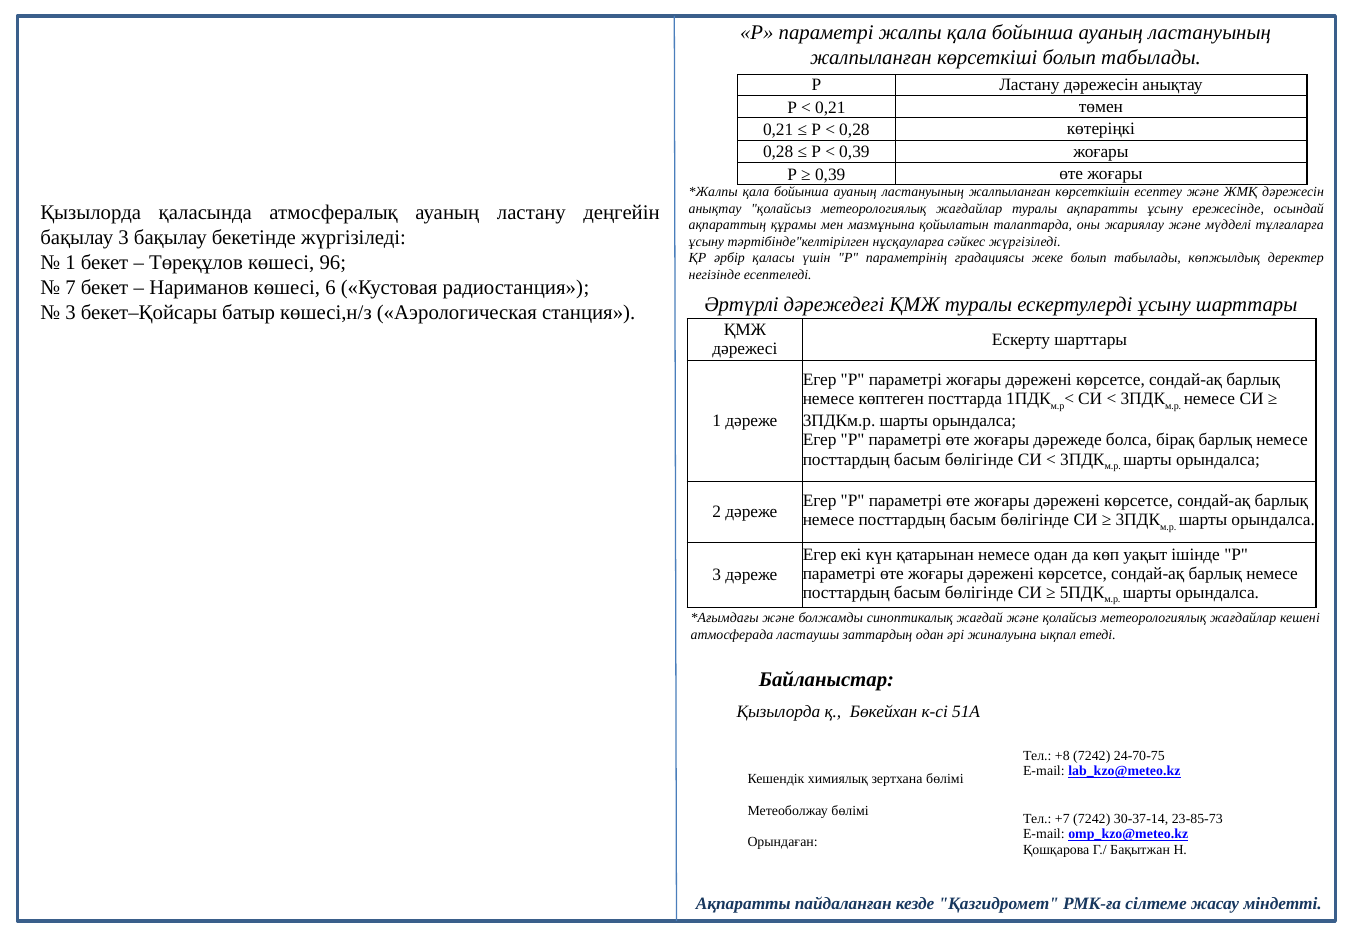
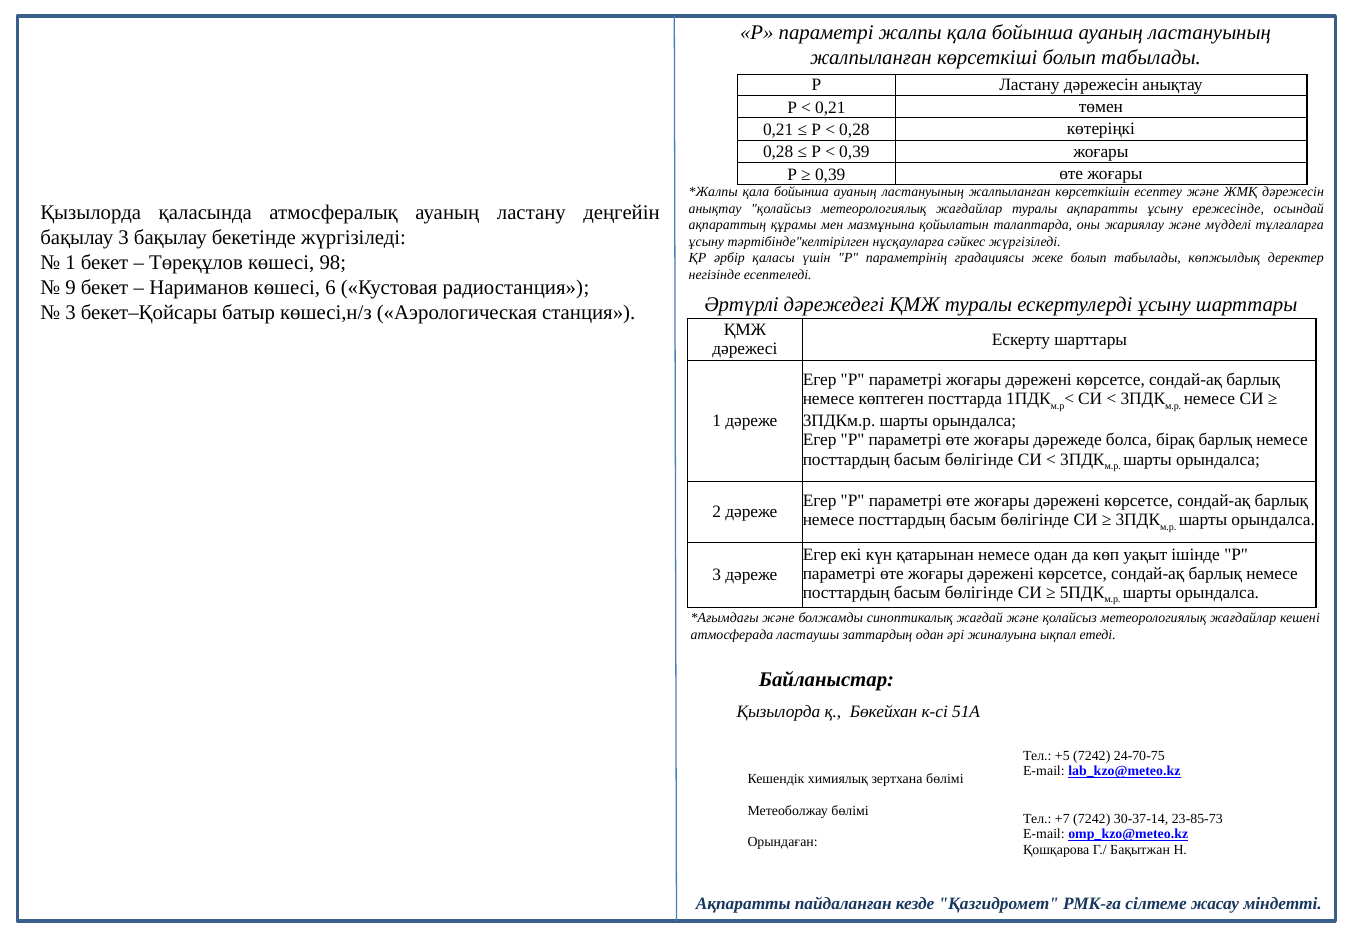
96: 96 -> 98
7: 7 -> 9
+8: +8 -> +5
